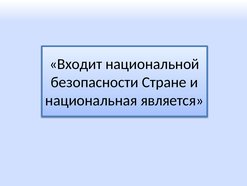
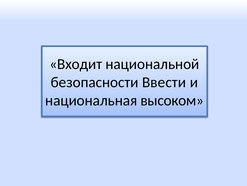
Стране: Стране -> Ввести
является: является -> высоком
